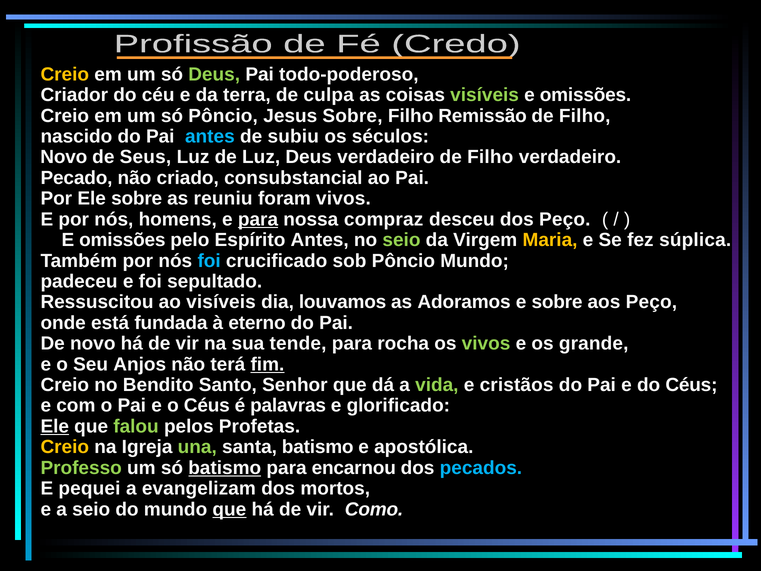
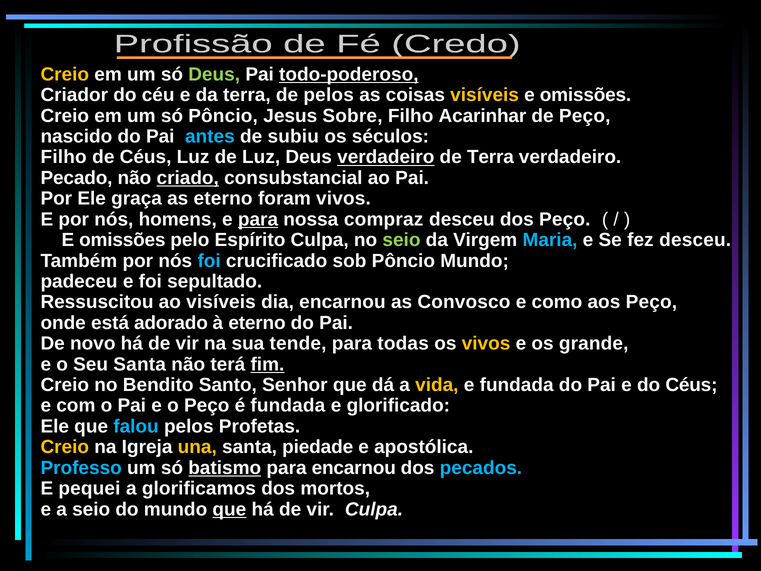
todo-poderoso underline: none -> present
de culpa: culpa -> pelos
visíveis at (485, 95) colour: light green -> yellow
Remissão: Remissão -> Acarinhar
Filho at (585, 116): Filho -> Peço
Novo at (64, 157): Novo -> Filho
de Seus: Seus -> Céus
verdadeiro at (386, 157) underline: none -> present
Filho at (490, 157): Filho -> Terra
criado underline: none -> present
Ele sobre: sobre -> graça
as reuniu: reuniu -> eterno
Espírito Antes: Antes -> Culpa
Maria colour: yellow -> light blue
fez súplica: súplica -> desceu
dia louvamos: louvamos -> encarnou
Adoramos: Adoramos -> Convosco
e sobre: sobre -> como
fundada: fundada -> adorado
rocha: rocha -> todas
vivos at (486, 343) colour: light green -> yellow
Seu Anjos: Anjos -> Santa
vida colour: light green -> yellow
e cristãos: cristãos -> fundada
o Céus: Céus -> Peço
é palavras: palavras -> fundada
Ele at (55, 426) underline: present -> none
falou colour: light green -> light blue
una colour: light green -> yellow
santa batismo: batismo -> piedade
Professo colour: light green -> light blue
evangelizam: evangelizam -> glorificamos
vir Como: Como -> Culpa
